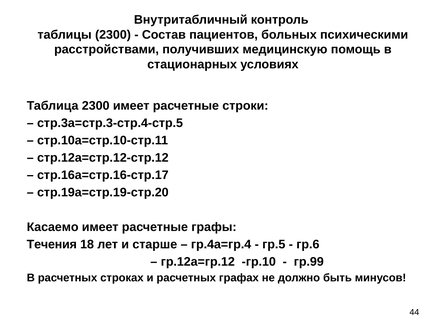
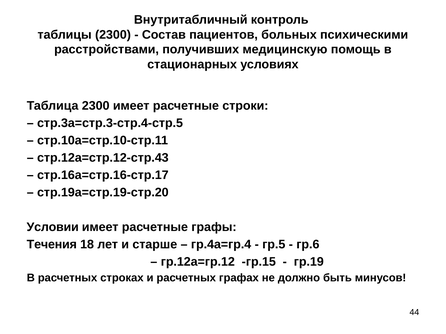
стр.12а=стр.12-стр.12: стр.12а=стр.12-стр.12 -> стр.12а=стр.12-стр.43
Касаемо: Касаемо -> Условии
гр.10: гр.10 -> гр.15
гр.99: гр.99 -> гр.19
